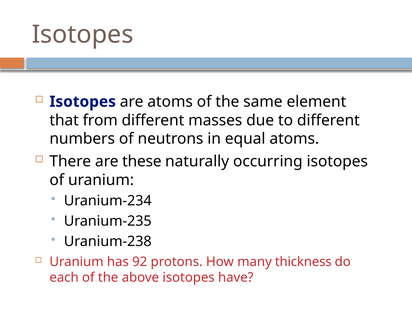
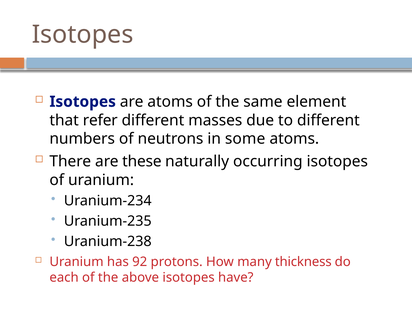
from: from -> refer
equal: equal -> some
